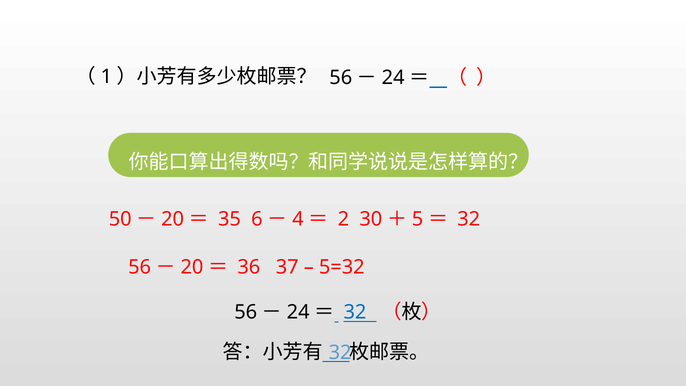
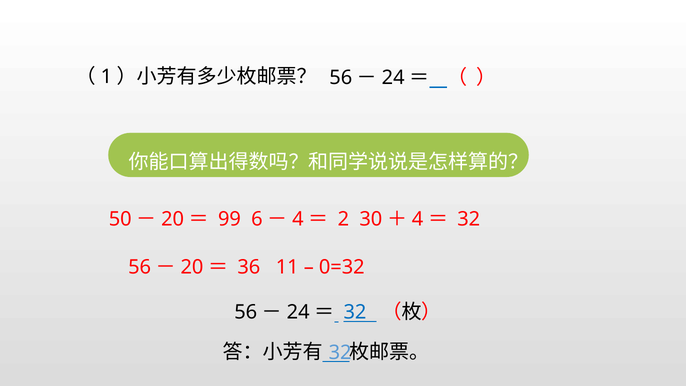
35: 35 -> 99
5 at (418, 219): 5 -> 4
37: 37 -> 11
5=32: 5=32 -> 0=32
